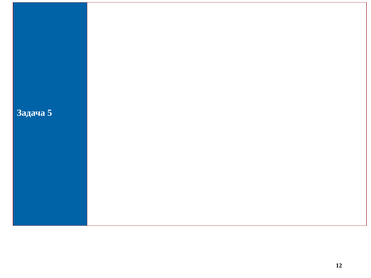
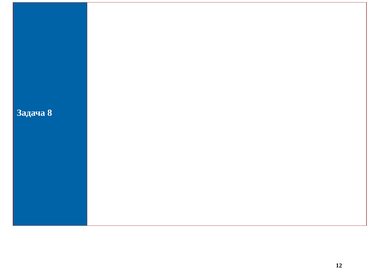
5: 5 -> 8
